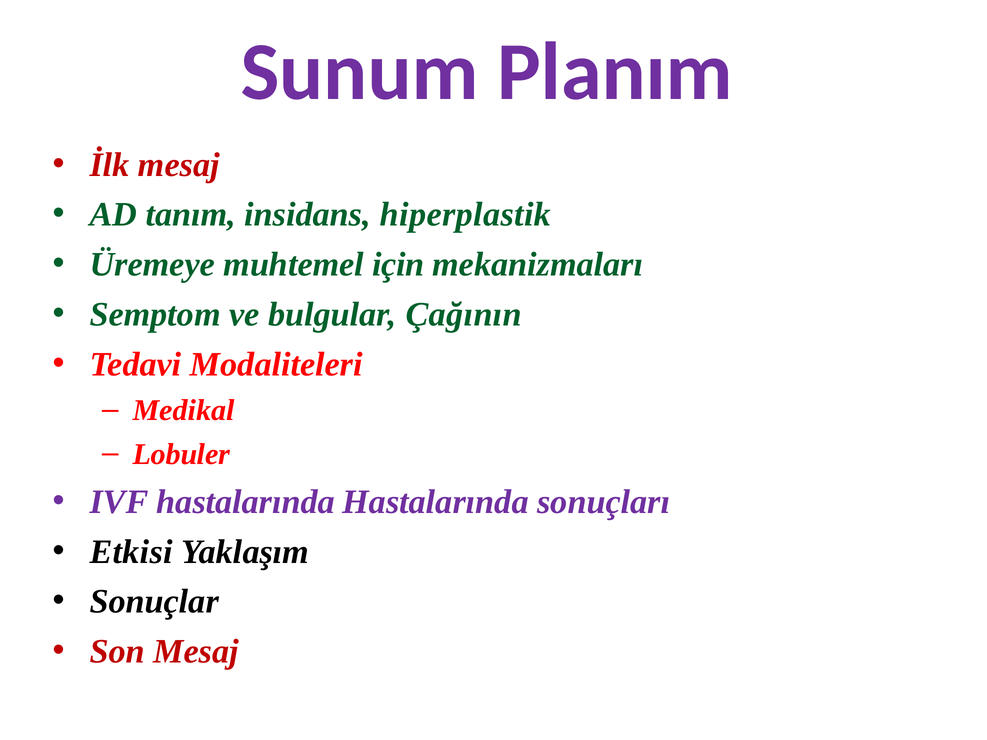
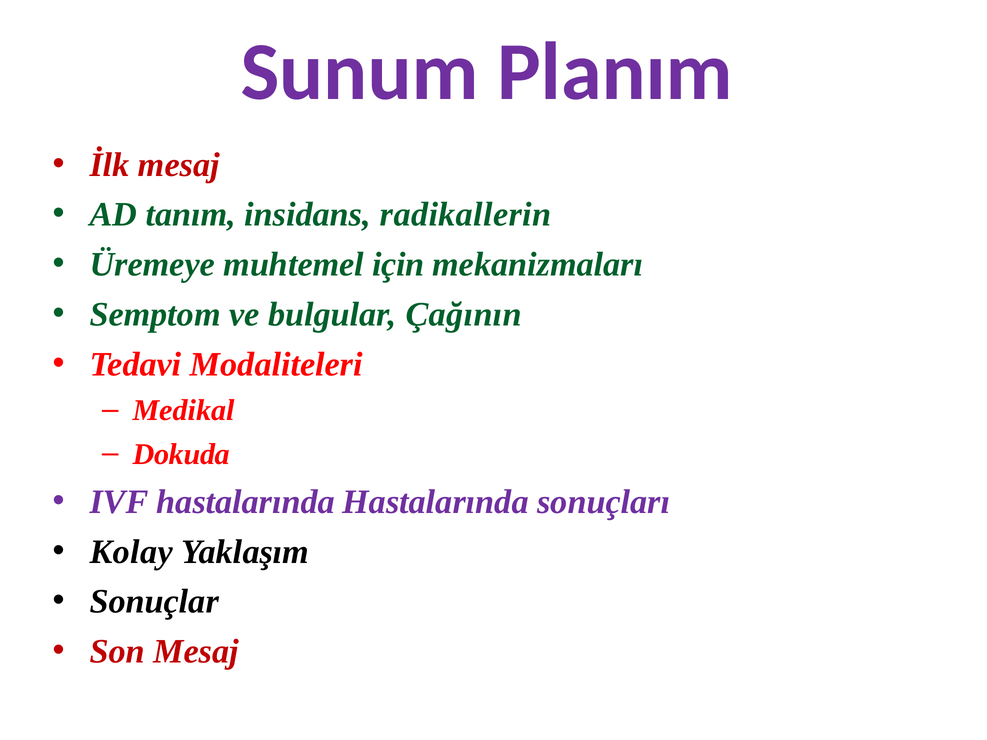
hiperplastik: hiperplastik -> radikallerin
Lobuler: Lobuler -> Dokuda
Etkisi: Etkisi -> Kolay
